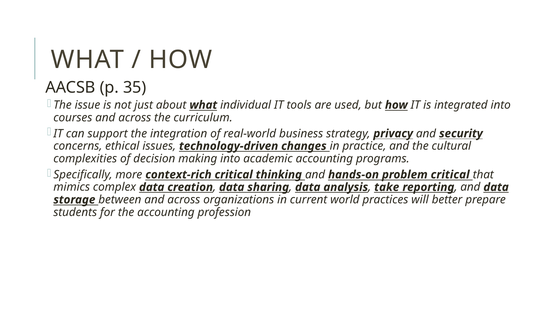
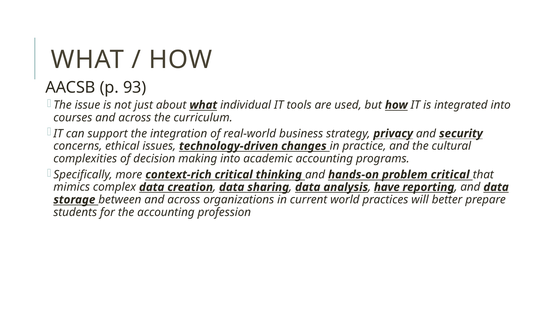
35: 35 -> 93
take: take -> have
